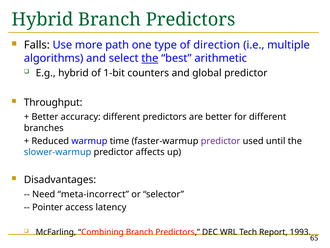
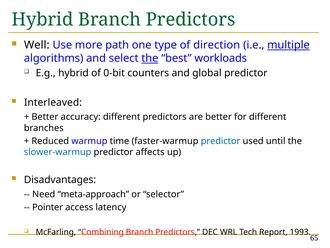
Falls: Falls -> Well
multiple underline: none -> present
arithmetic: arithmetic -> workloads
1-bit: 1-bit -> 0-bit
Throughput: Throughput -> Interleaved
predictor at (221, 141) colour: purple -> blue
meta-incorrect: meta-incorrect -> meta-approach
